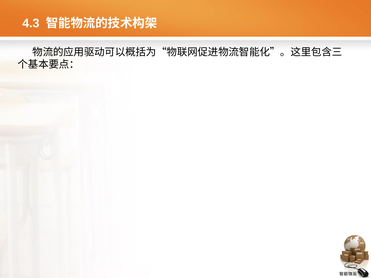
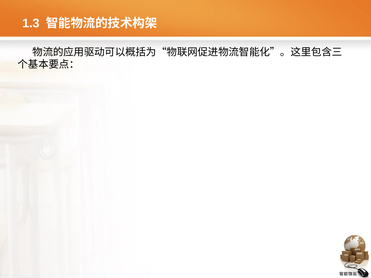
4.3: 4.3 -> 1.3
